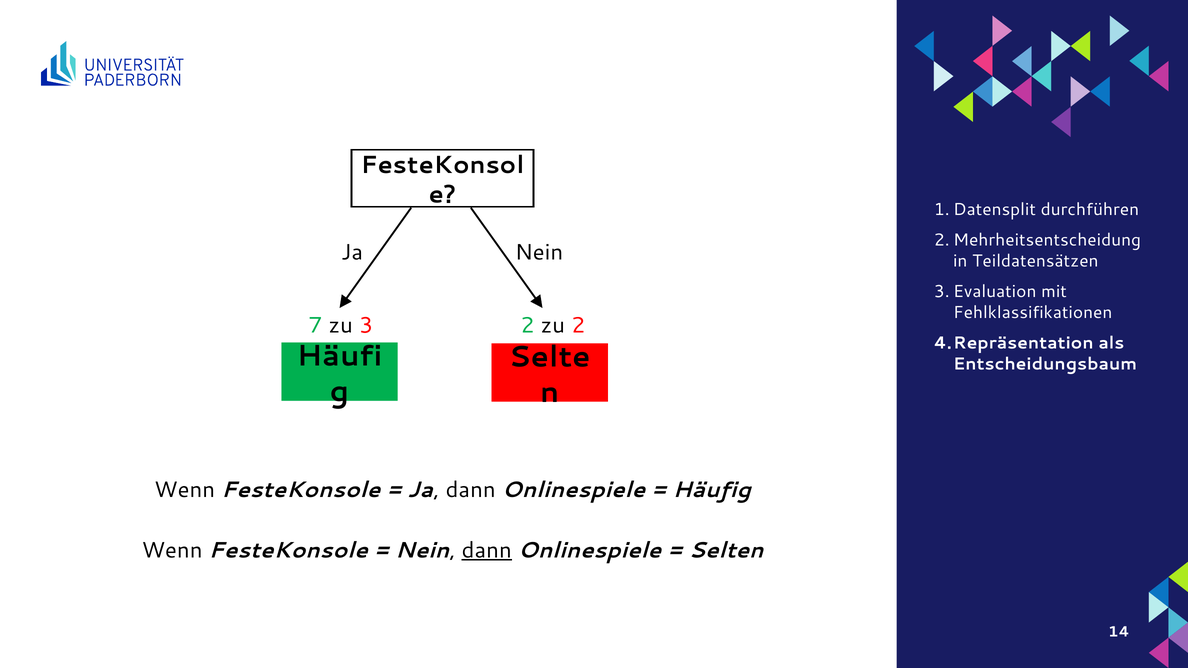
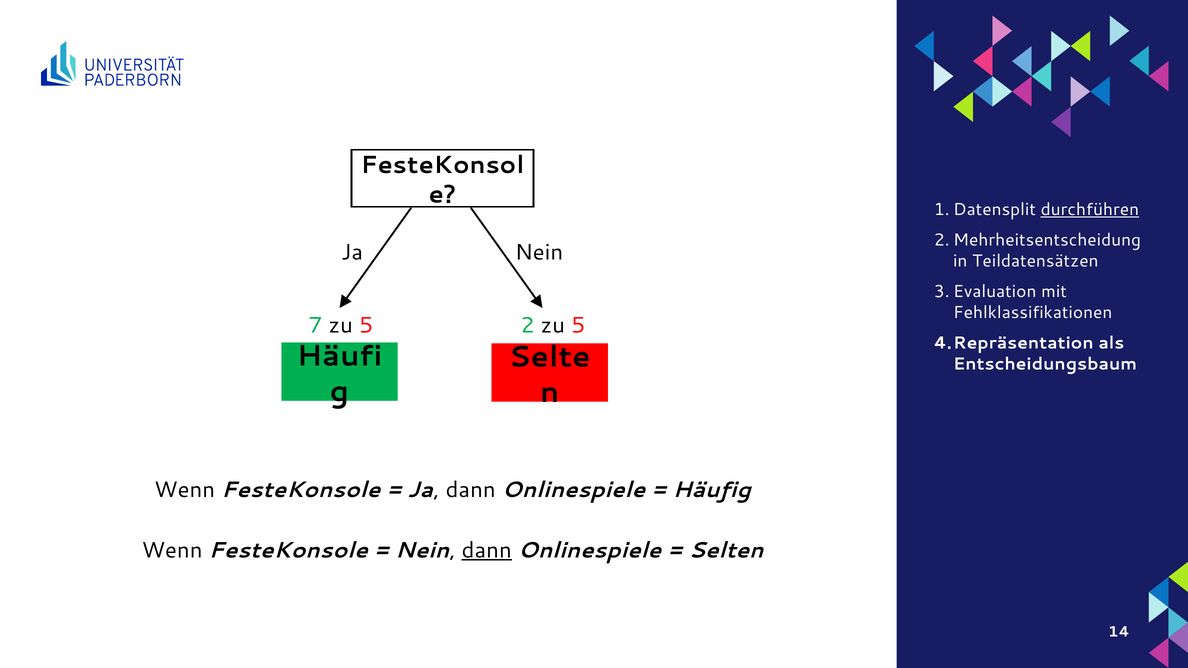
durchführen underline: none -> present
7 zu 3: 3 -> 5
2 zu 2: 2 -> 5
